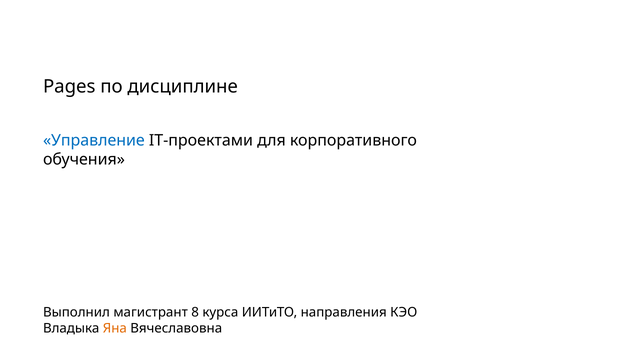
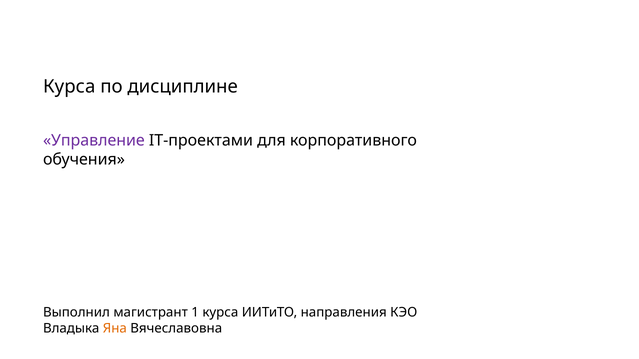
Pages at (69, 87): Pages -> Курса
Управление colour: blue -> purple
8: 8 -> 1
